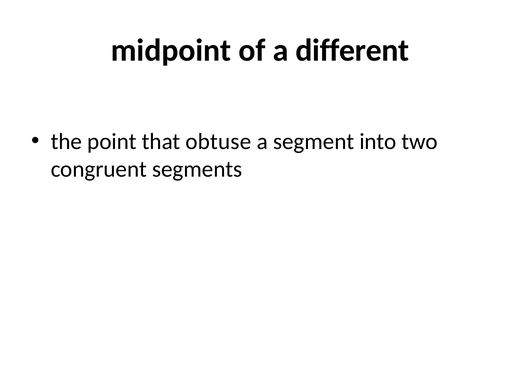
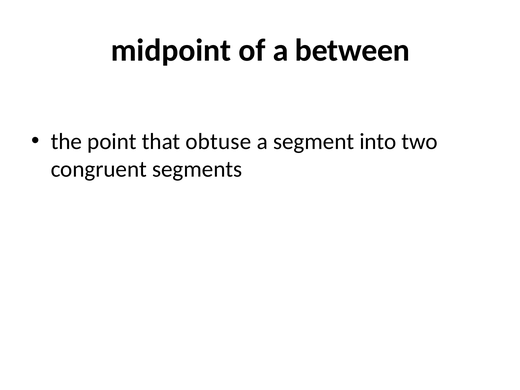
different: different -> between
